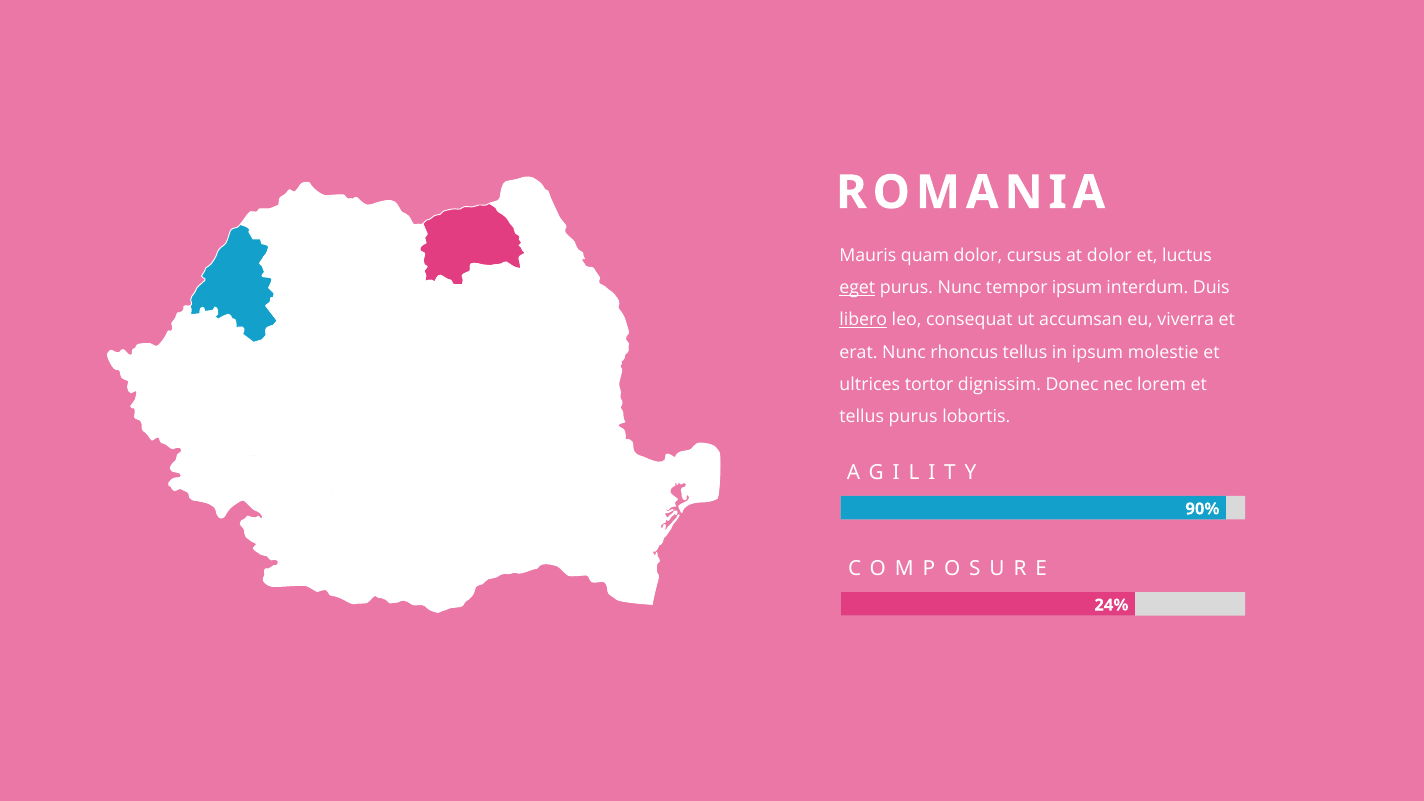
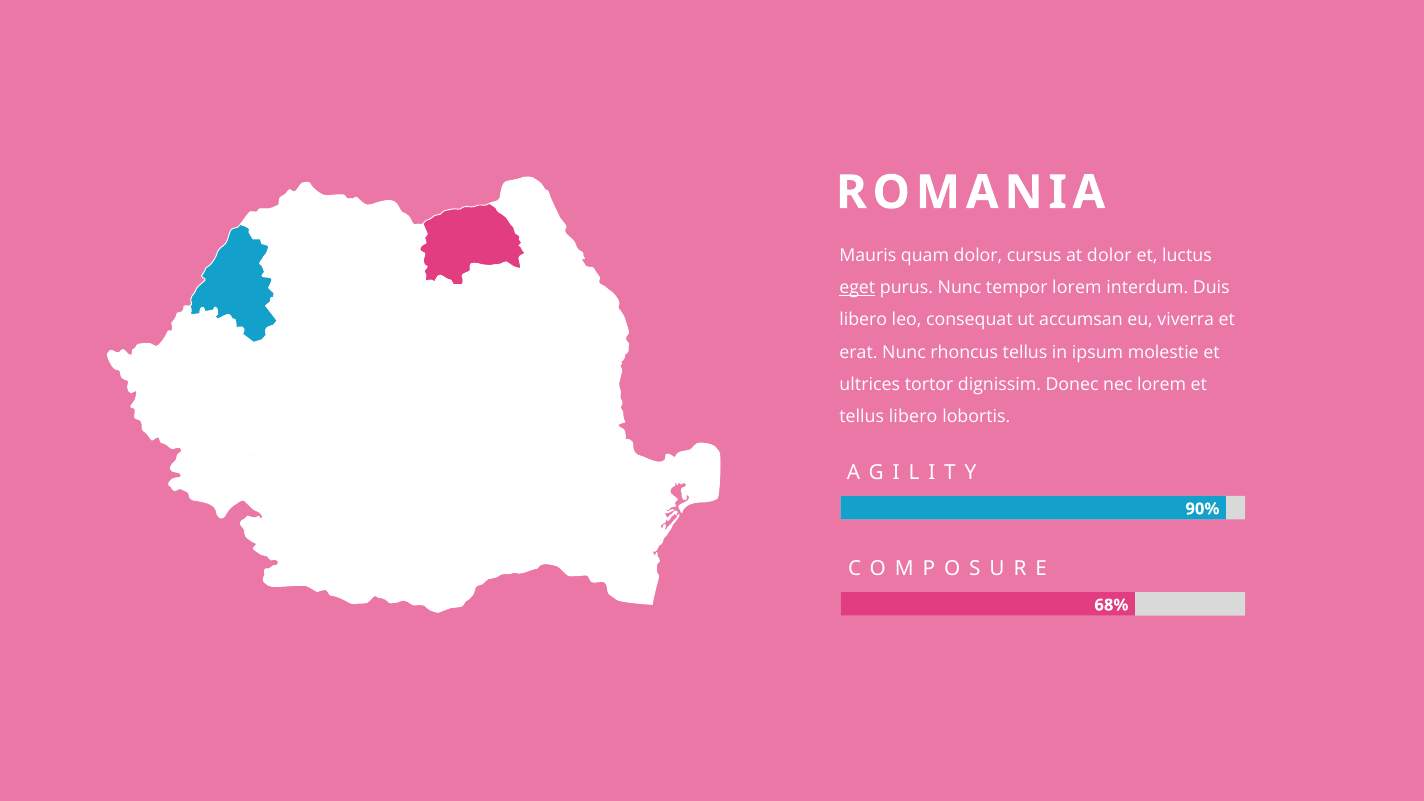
tempor ipsum: ipsum -> lorem
libero at (863, 320) underline: present -> none
tellus purus: purus -> libero
24%: 24% -> 68%
